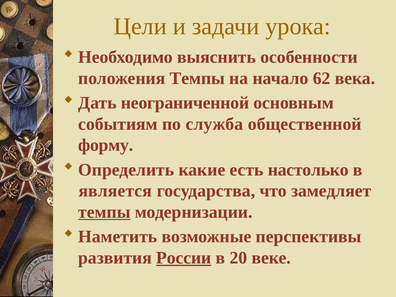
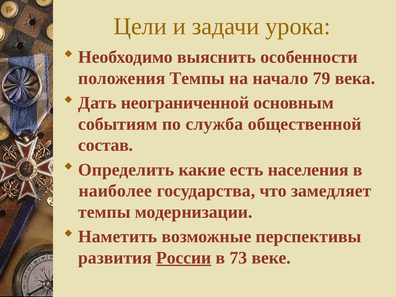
62: 62 -> 79
форму: форму -> состав
настолько: настолько -> населения
является: является -> наиболее
темпы at (104, 212) underline: present -> none
20: 20 -> 73
